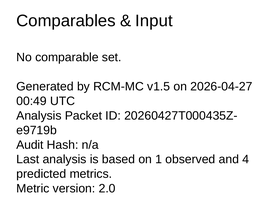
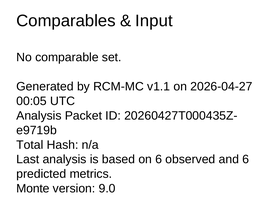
v1.5: v1.5 -> v1.1
00:49: 00:49 -> 00:05
Audit: Audit -> Total
on 1: 1 -> 6
and 4: 4 -> 6
Metric: Metric -> Monte
2.0: 2.0 -> 9.0
